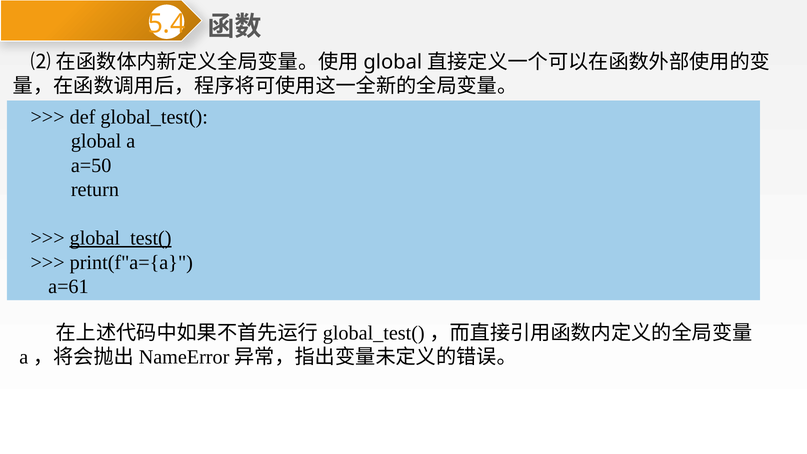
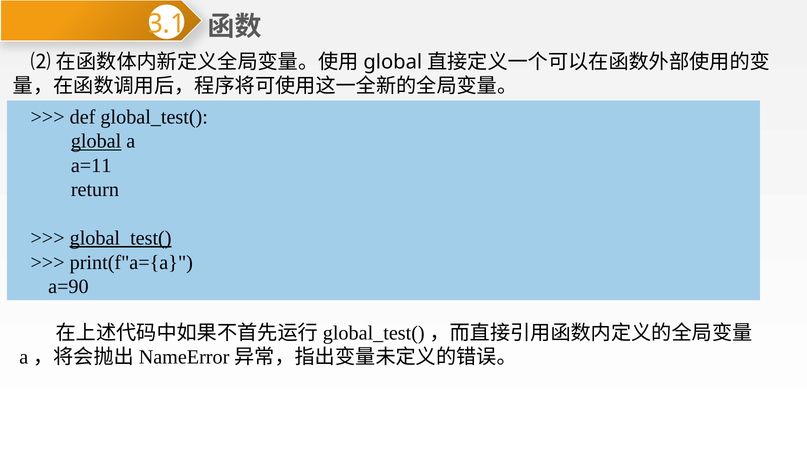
5.4: 5.4 -> 3.1
global at (96, 141) underline: none -> present
a=50: a=50 -> a=11
a=61: a=61 -> a=90
